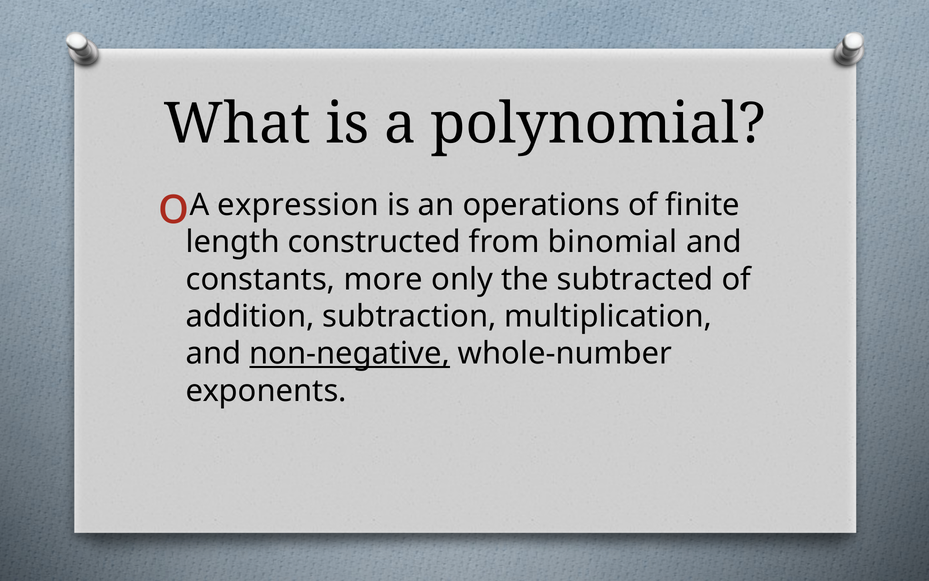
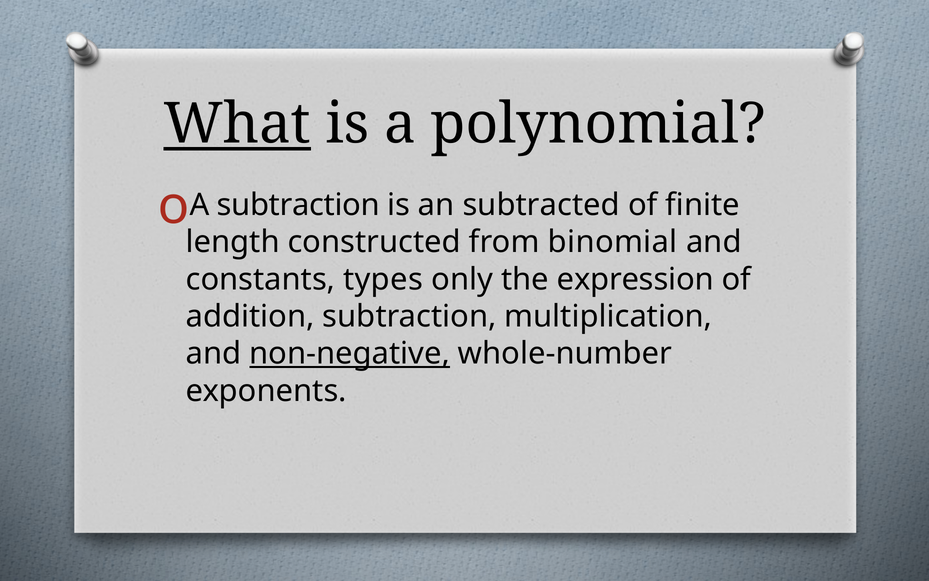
What underline: none -> present
A expression: expression -> subtraction
operations: operations -> subtracted
more: more -> types
subtracted: subtracted -> expression
